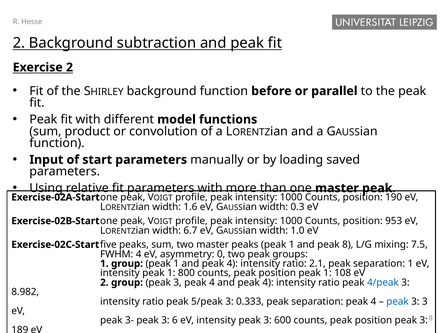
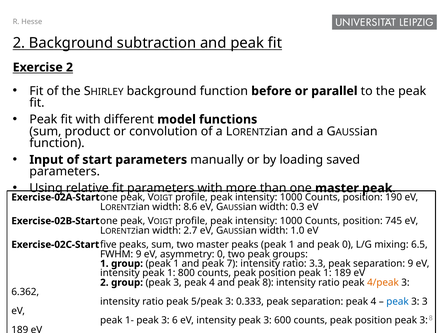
1.6: 1.6 -> 8.6
953: 953 -> 745
6.7: 6.7 -> 2.7
peak 8: 8 -> 0
7.5: 7.5 -> 6.5
FWHM 4: 4 -> 9
1 and peak 4: 4 -> 7
2.1: 2.1 -> 3.3
separation 1: 1 -> 9
1 108: 108 -> 189
4 and peak 4: 4 -> 8
4/peak colour: blue -> orange
8.982: 8.982 -> 6.362
3-: 3- -> 1-
